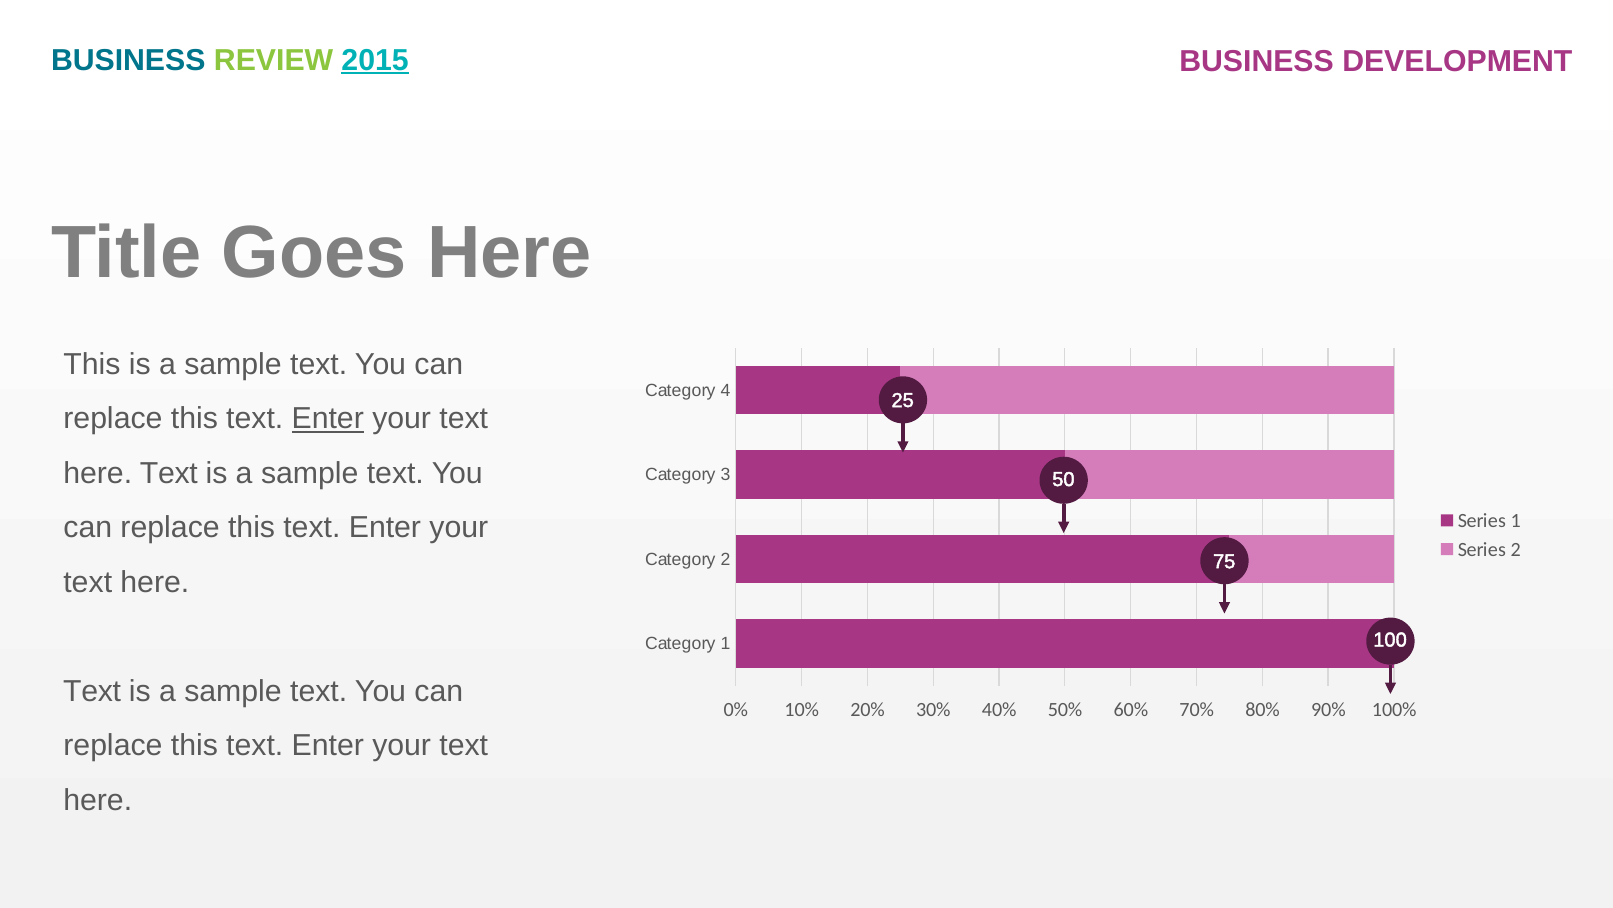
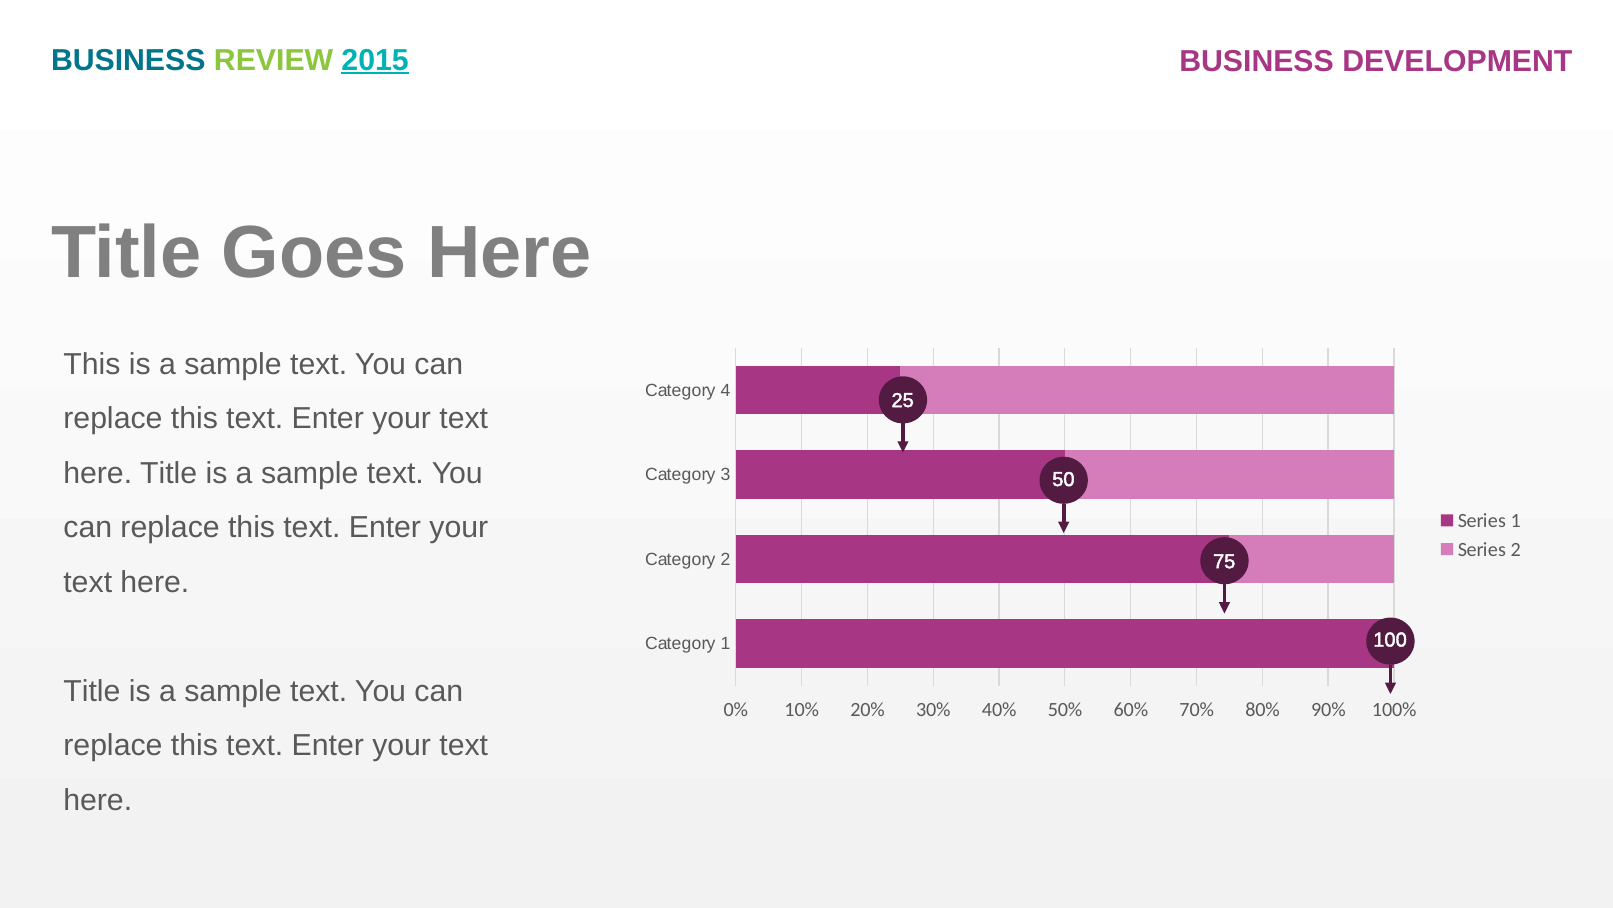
Enter at (328, 418) underline: present -> none
Text at (169, 473): Text -> Title
Text at (92, 691): Text -> Title
